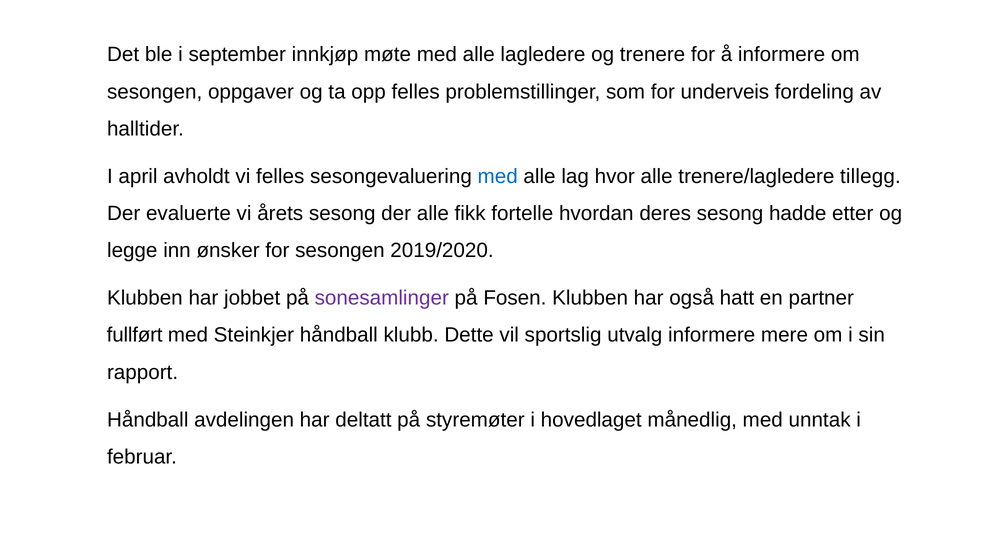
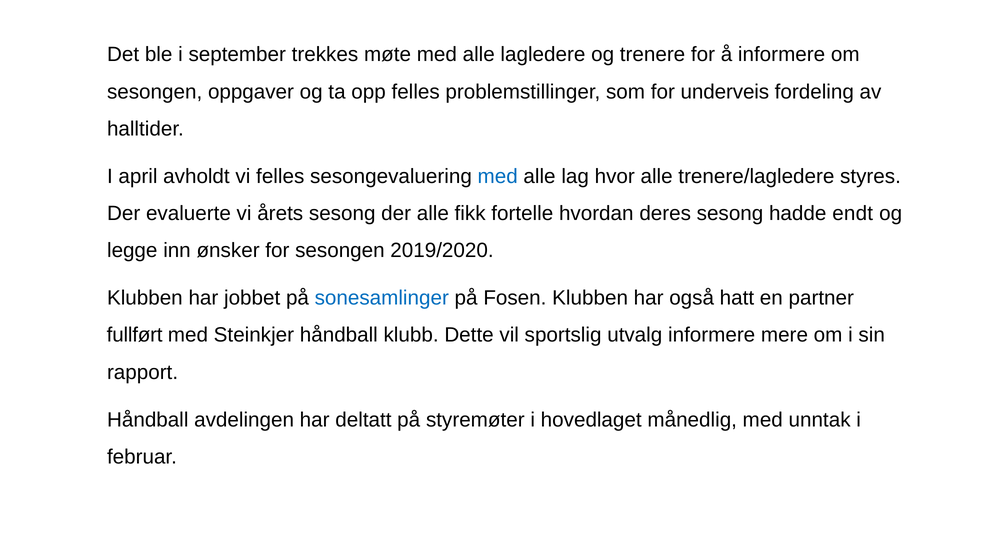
innkjøp: innkjøp -> trekkes
tillegg: tillegg -> styres
etter: etter -> endt
sonesamlinger colour: purple -> blue
